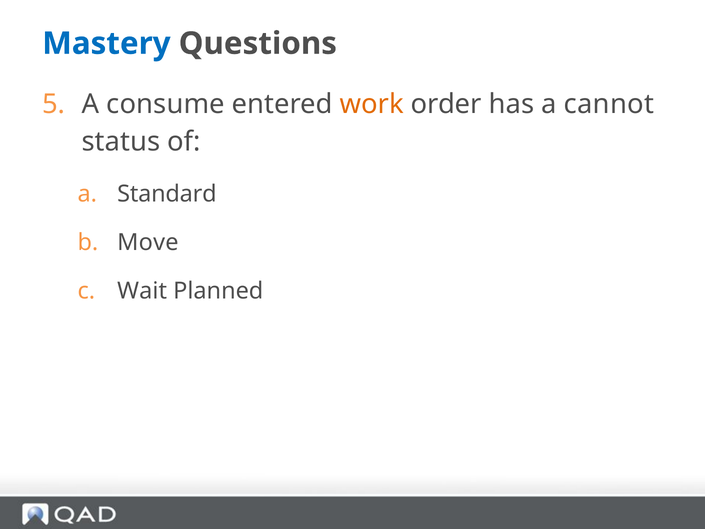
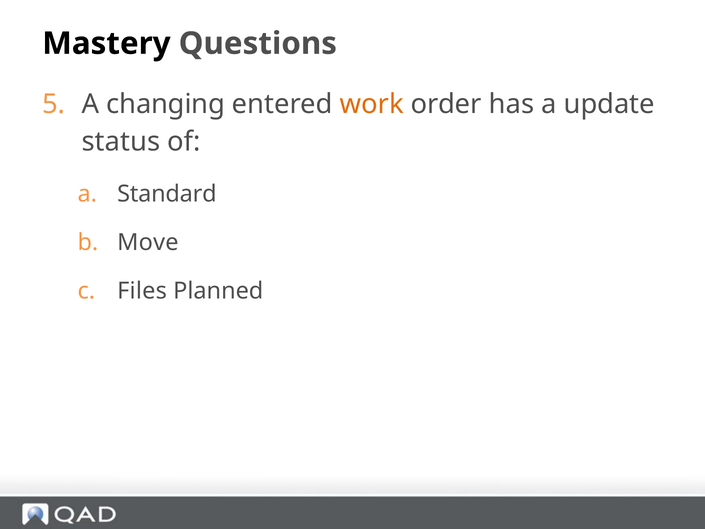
Mastery colour: blue -> black
consume: consume -> changing
cannot: cannot -> update
Wait: Wait -> Files
